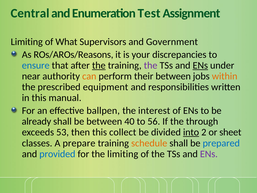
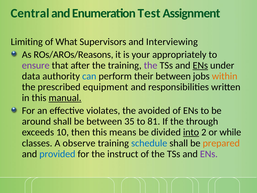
Government: Government -> Interviewing
discrepancies: discrepancies -> appropriately
ensure colour: blue -> purple
the at (99, 65) underline: present -> none
near: near -> data
can colour: orange -> blue
manual underline: none -> present
ballpen: ballpen -> violates
interest: interest -> avoided
already: already -> around
40: 40 -> 35
56: 56 -> 81
53: 53 -> 10
collect: collect -> means
sheet: sheet -> while
prepare: prepare -> observe
schedule colour: orange -> blue
prepared colour: blue -> orange
the limiting: limiting -> instruct
